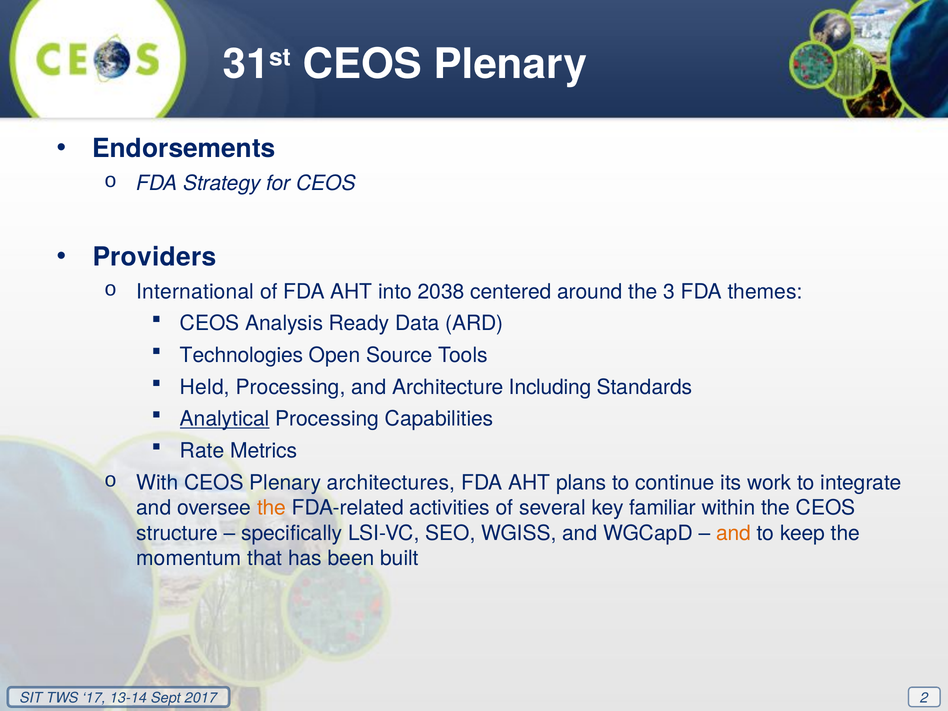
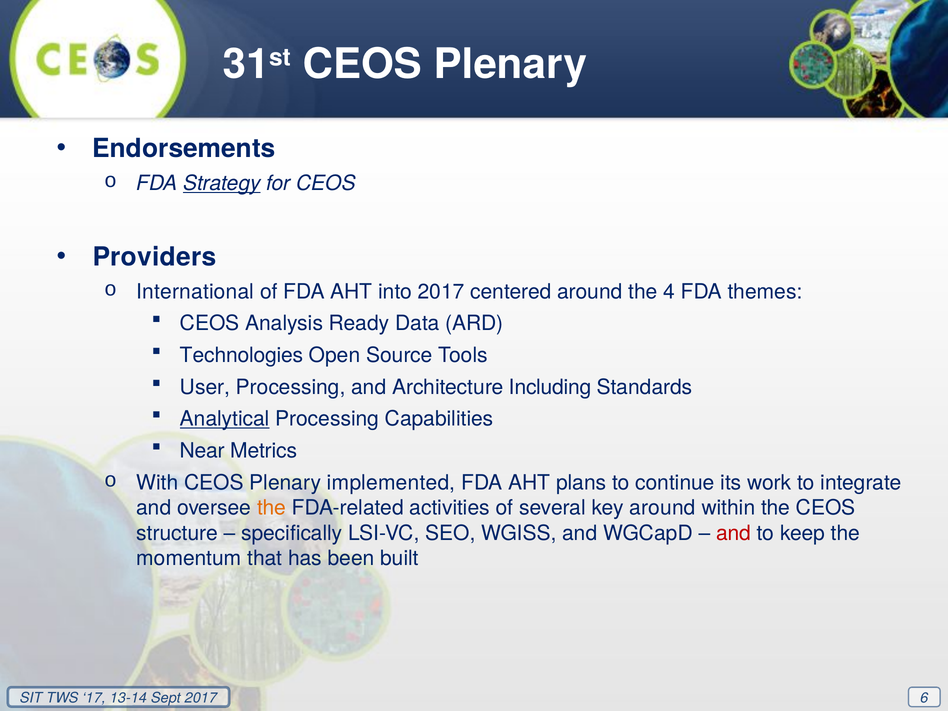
Strategy underline: none -> present
into 2038: 2038 -> 2017
3: 3 -> 4
Held: Held -> User
Rate: Rate -> Near
architectures: architectures -> implemented
key familiar: familiar -> around
and at (734, 533) colour: orange -> red
2: 2 -> 6
